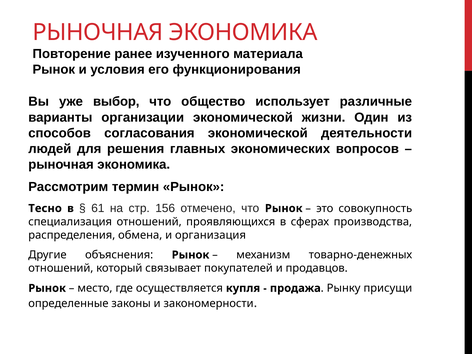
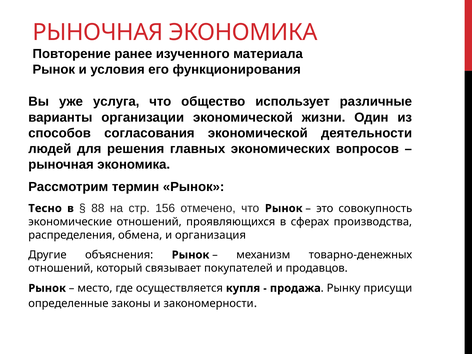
выбор: выбор -> услуга
61: 61 -> 88
специализация: специализация -> экономические
